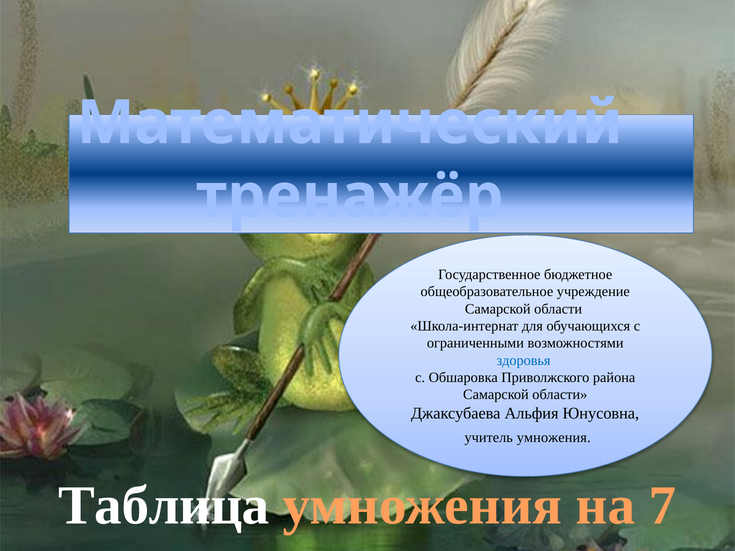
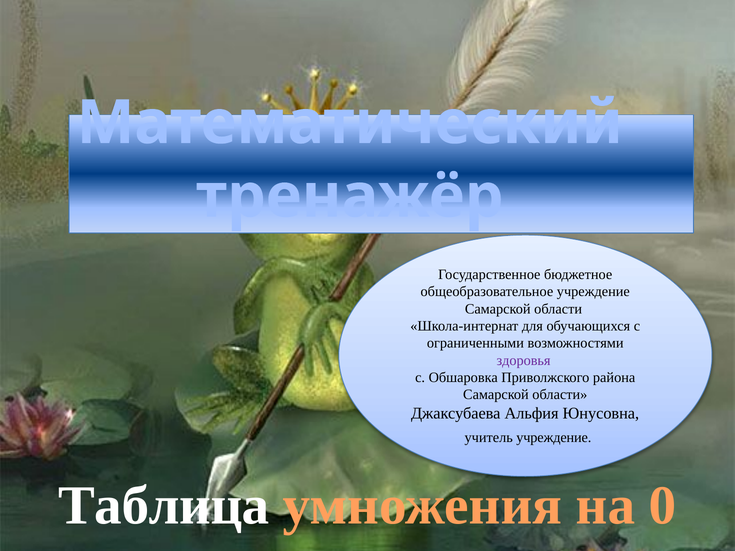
здоровья colour: blue -> purple
учитель умножения: умножения -> учреждение
7: 7 -> 0
